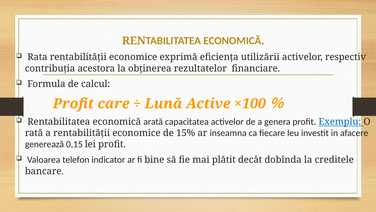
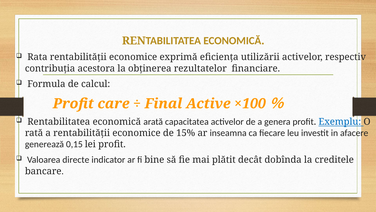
Lună: Lună -> Final
telefon: telefon -> directe
